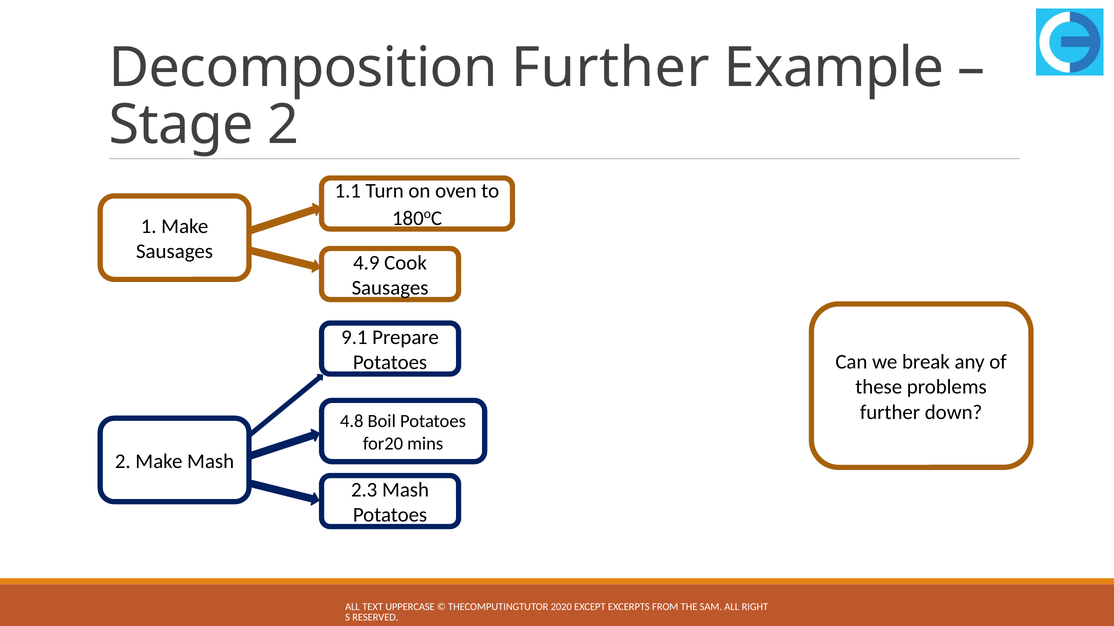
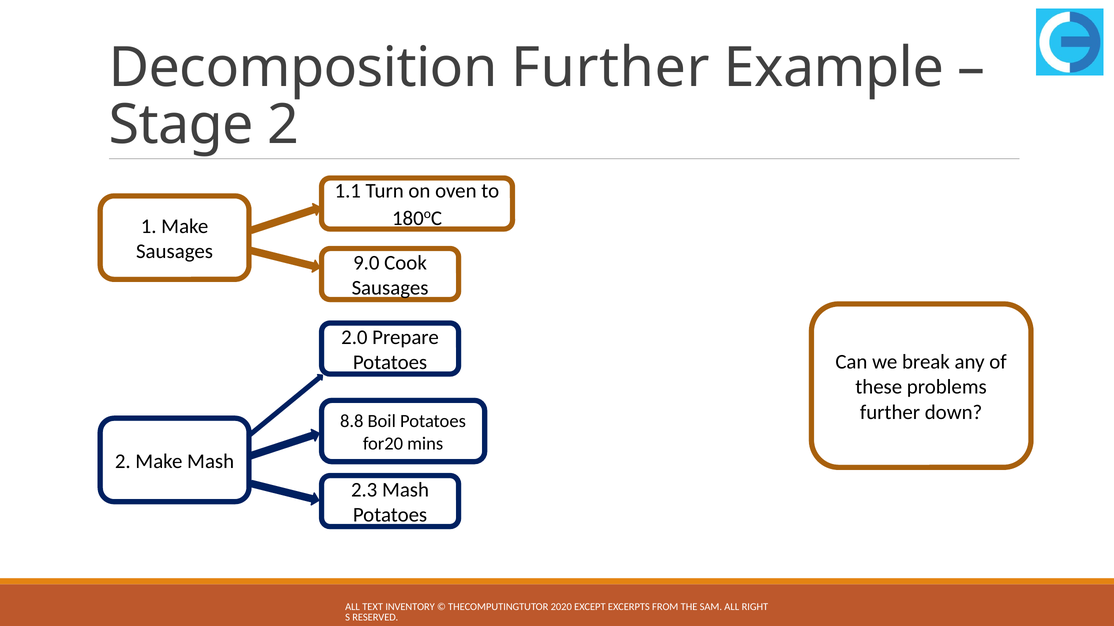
4.9: 4.9 -> 9.0
9.1: 9.1 -> 2.0
4.8: 4.8 -> 8.8
UPPERCASE: UPPERCASE -> INVENTORY
